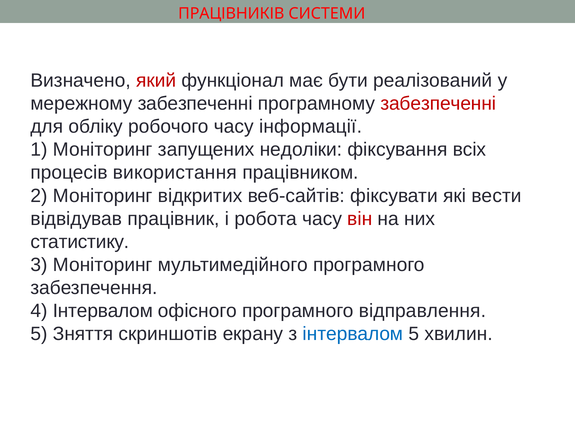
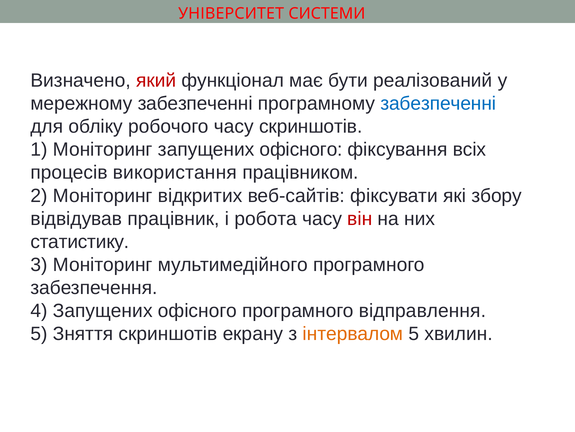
ПРАЦІВНИКІВ: ПРАЦІВНИКІВ -> УНІВЕРСИТЕТ
забезпеченні at (438, 103) colour: red -> blue
часу інформації: інформації -> скриншотів
Моніторинг запущених недоліки: недоліки -> офісного
вести: вести -> збору
4 Інтервалом: Інтервалом -> Запущених
інтервалом at (353, 333) colour: blue -> orange
